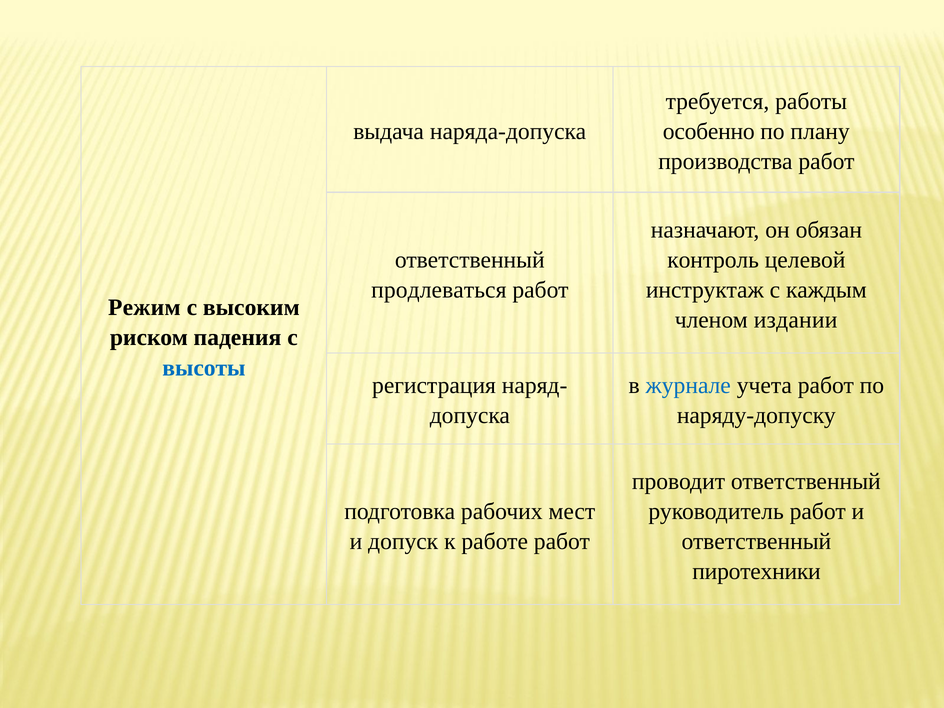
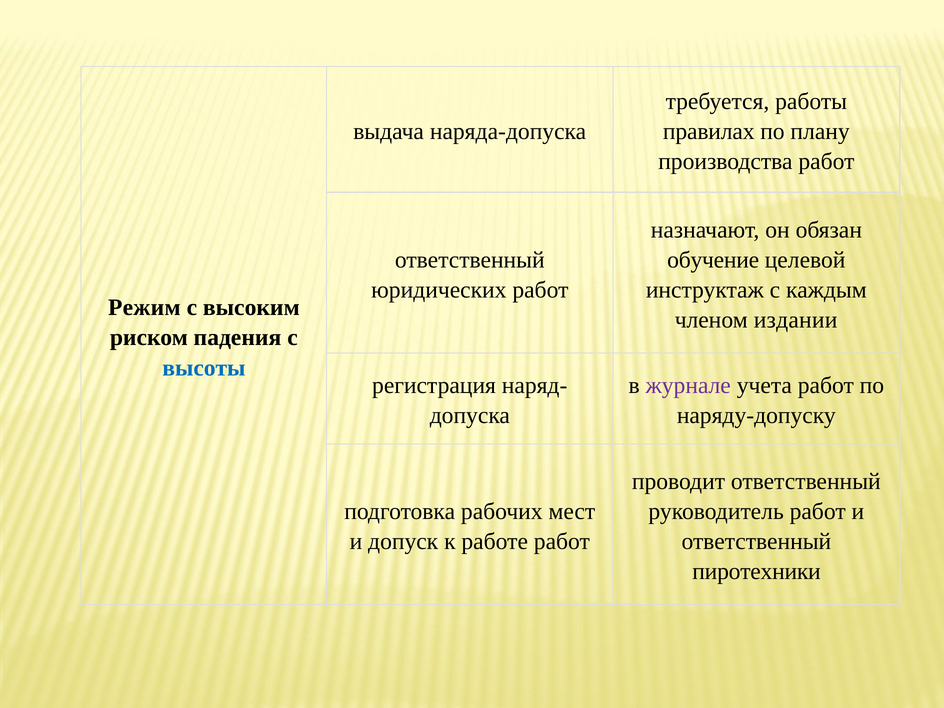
особенно: особенно -> правилах
контроль: контроль -> обучение
продлеваться: продлеваться -> юридических
журнале colour: blue -> purple
